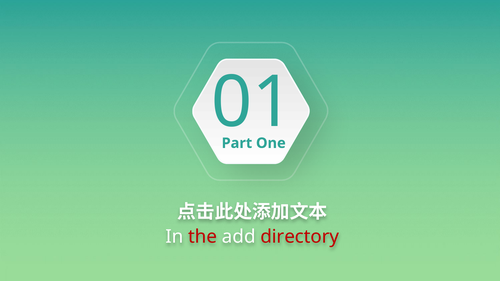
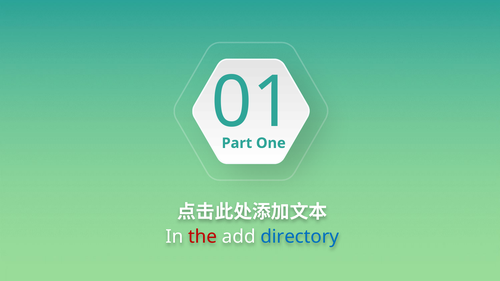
directory colour: red -> blue
